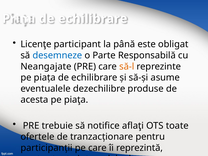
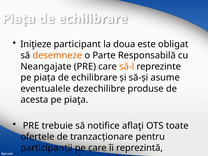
Primi: Primi -> Piaţă
Licenţe: Licenţe -> Iniţieze
până: până -> doua
desemneze colour: blue -> orange
